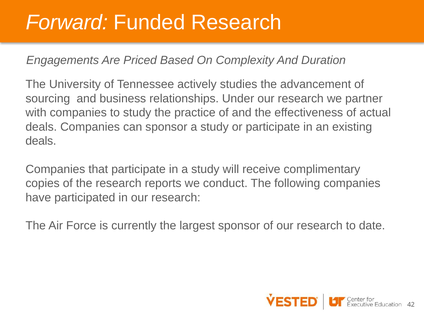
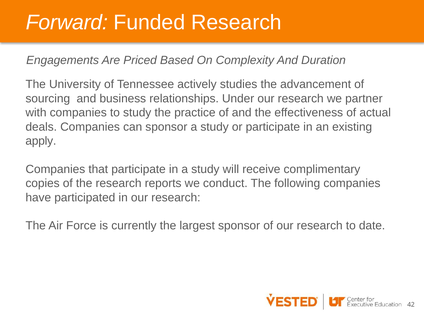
deals at (41, 141): deals -> apply
